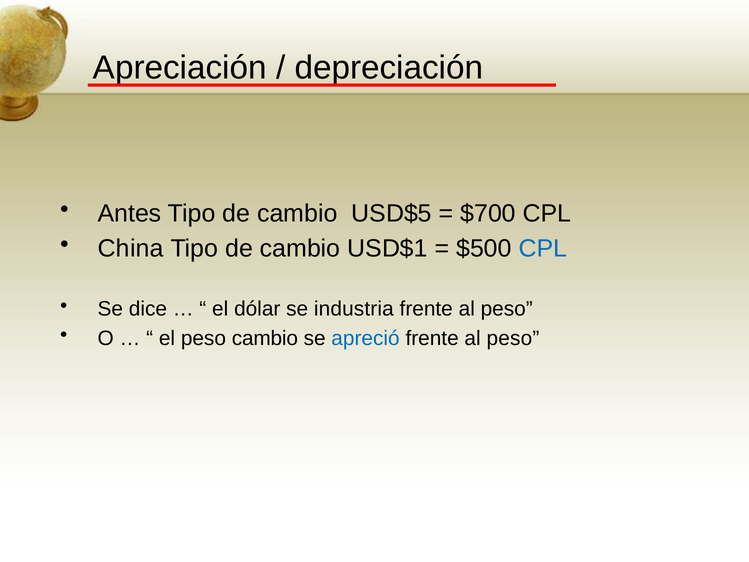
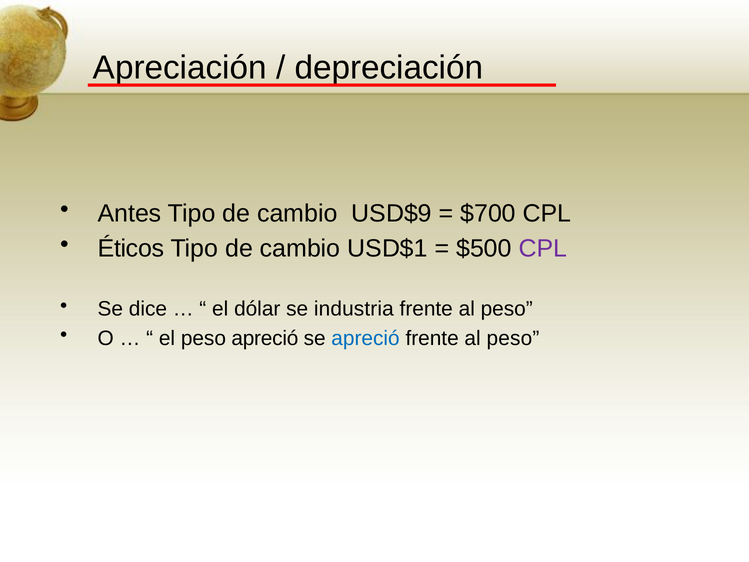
USD$5: USD$5 -> USD$9
China: China -> Éticos
CPL at (543, 249) colour: blue -> purple
peso cambio: cambio -> apreció
